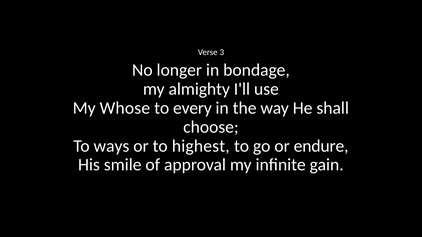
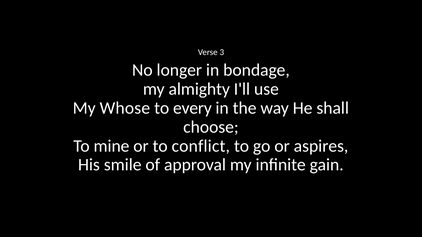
ways: ways -> mine
highest: highest -> conflict
endure: endure -> aspires
